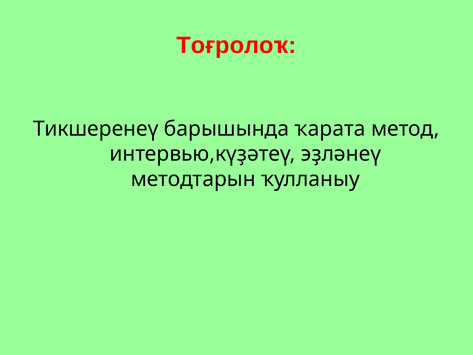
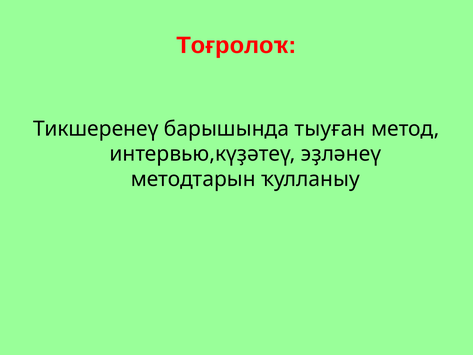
ҡарата: ҡарата -> тыуған
